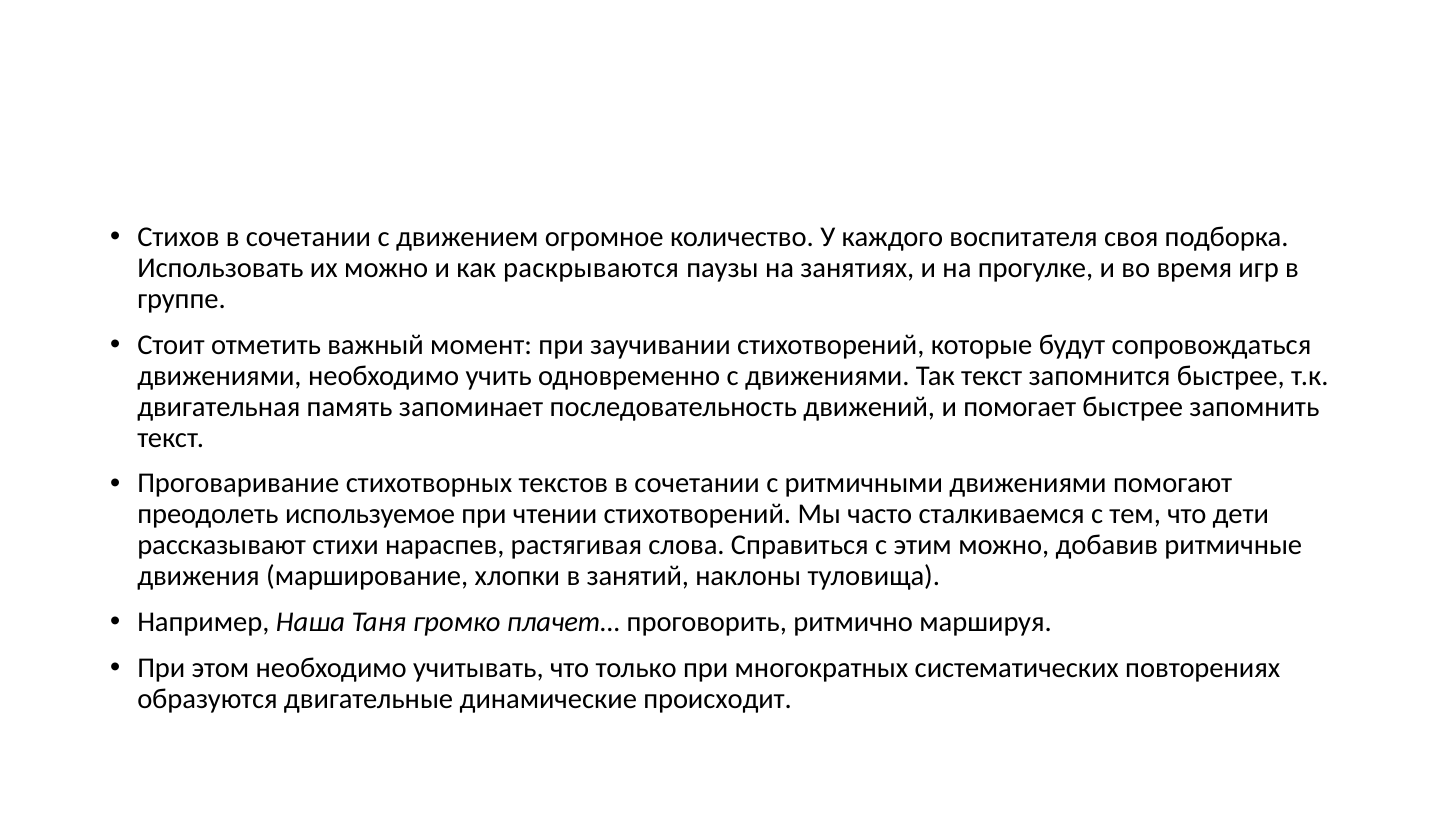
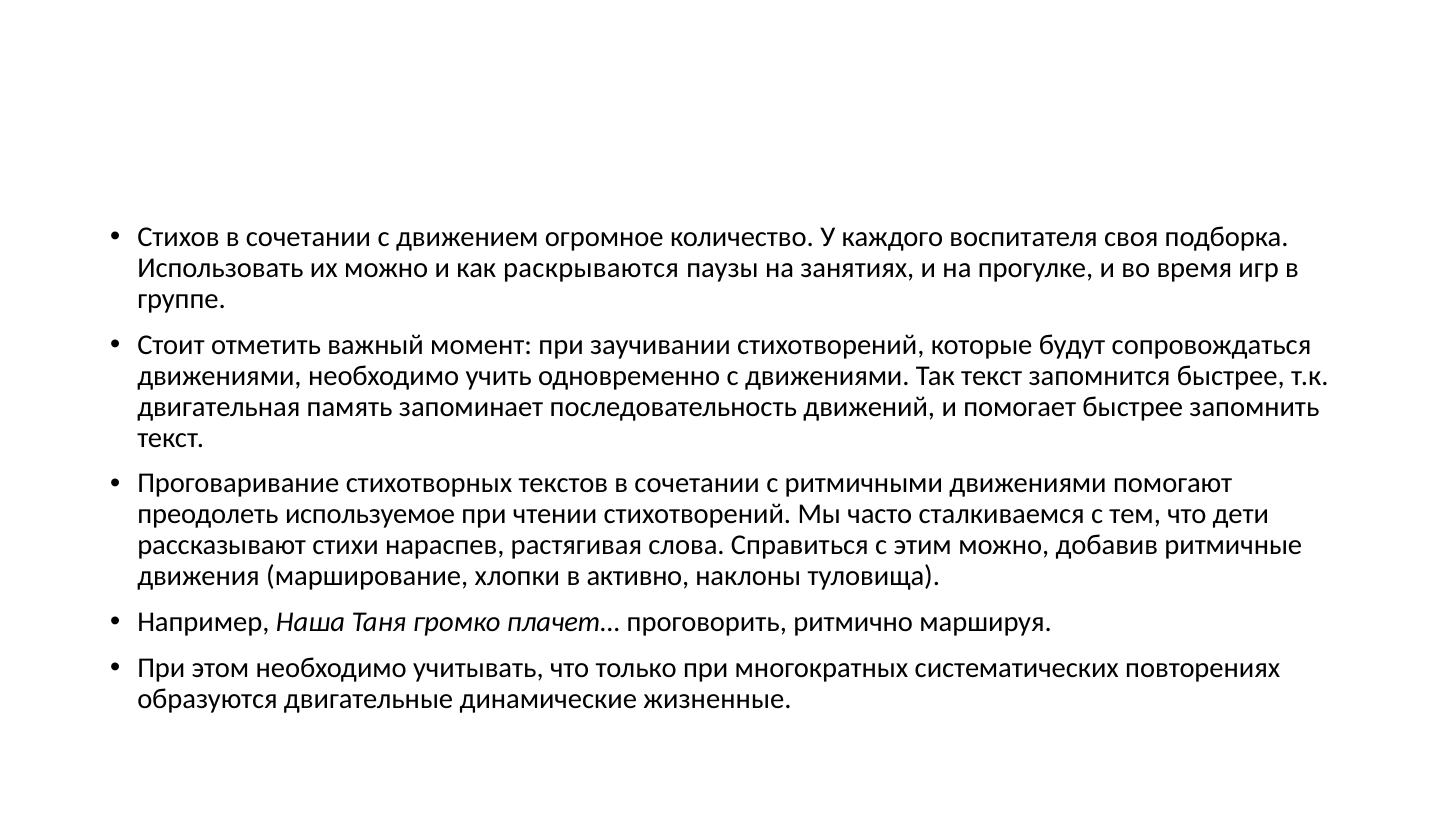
занятий: занятий -> активно
происходит: происходит -> жизненные
